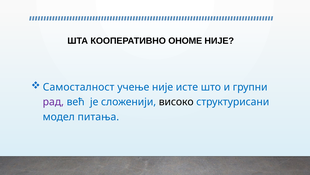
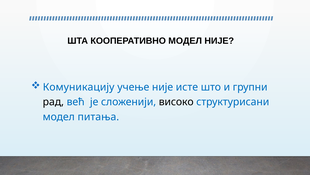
КООПЕРАТИВНО ОНОМЕ: ОНОМЕ -> МОДЕЛ
Самосталност: Самосталност -> Комуникацију
рад colour: purple -> black
